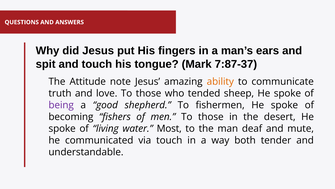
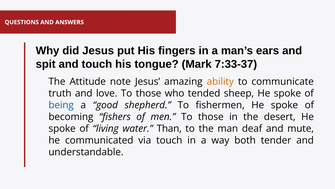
7:87-37: 7:87-37 -> 7:33-37
being colour: purple -> blue
Most: Most -> Than
